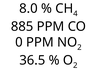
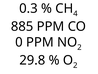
8.0: 8.0 -> 0.3
36.5: 36.5 -> 29.8
